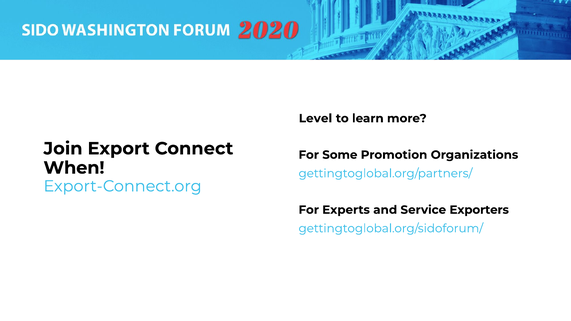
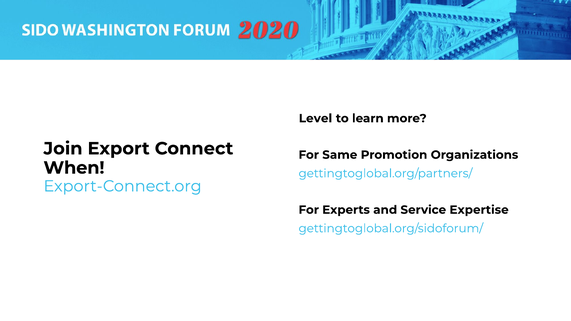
Some: Some -> Same
Exporters: Exporters -> Expertise
